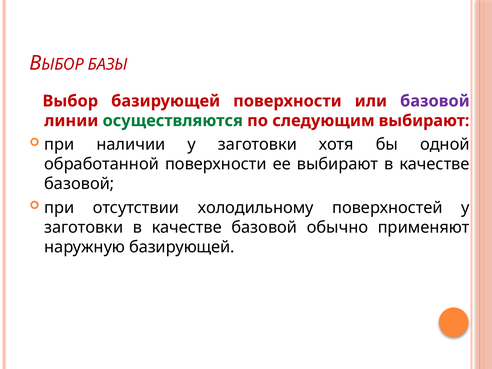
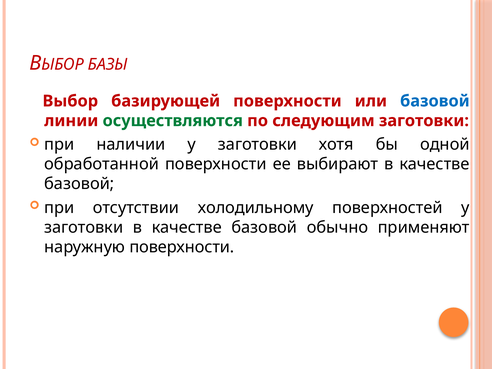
базовой at (435, 101) colour: purple -> blue
следующим выбирают: выбирают -> заготовки
наружную базирующей: базирующей -> поверхности
